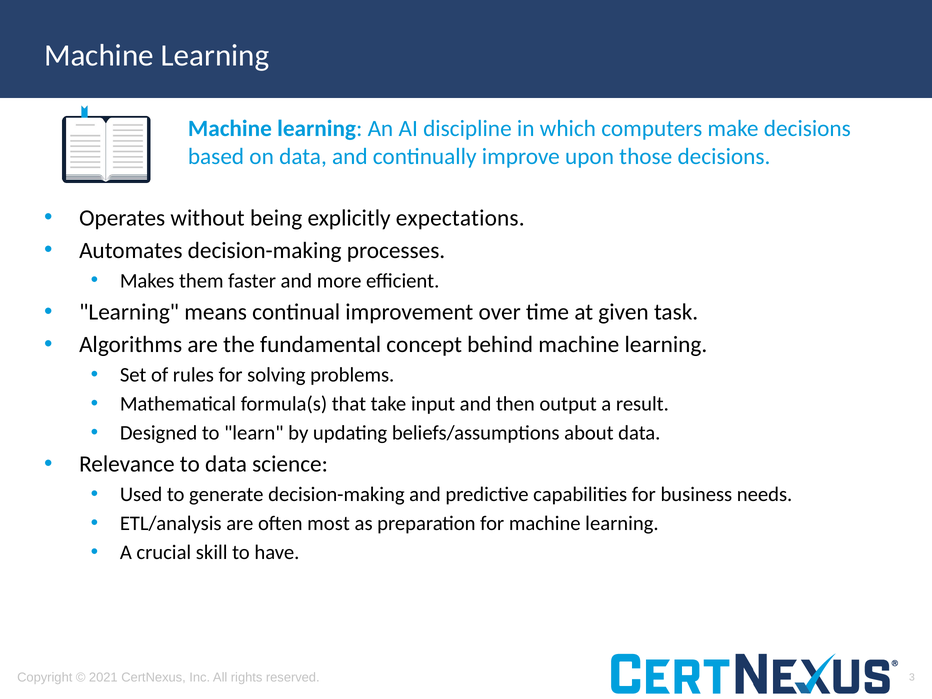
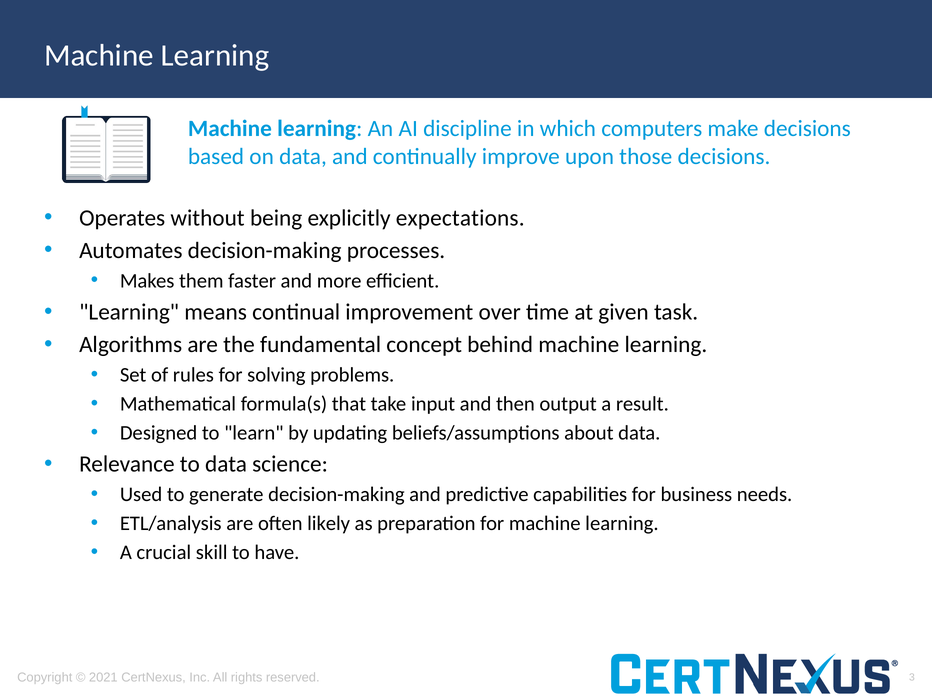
most: most -> likely
